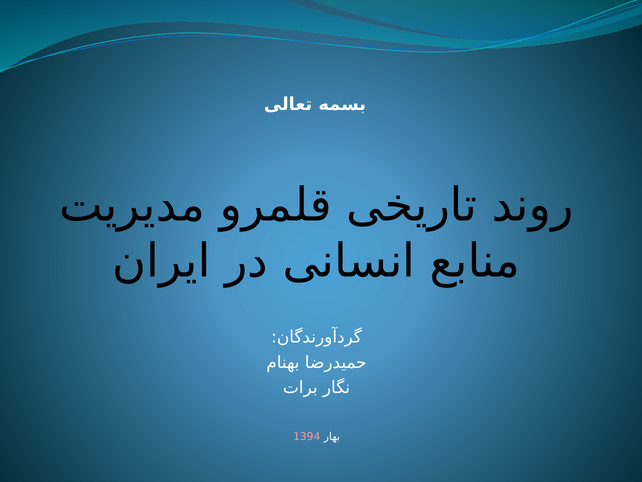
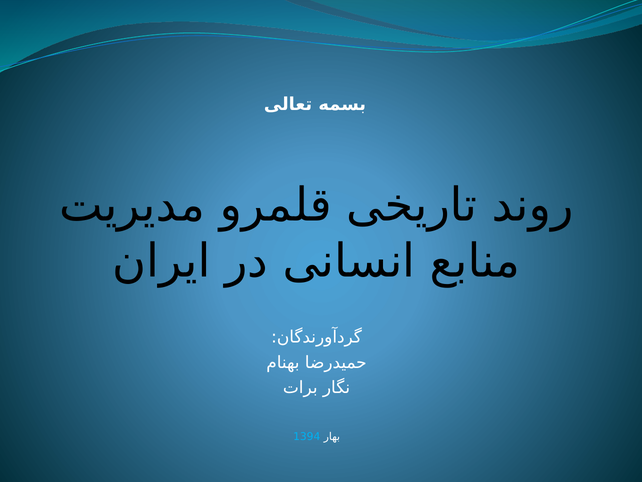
1394 colour: pink -> light blue
